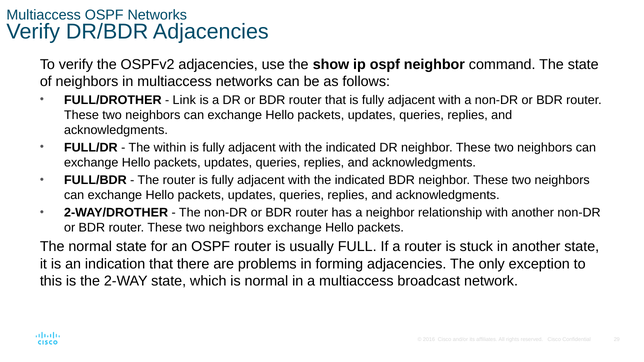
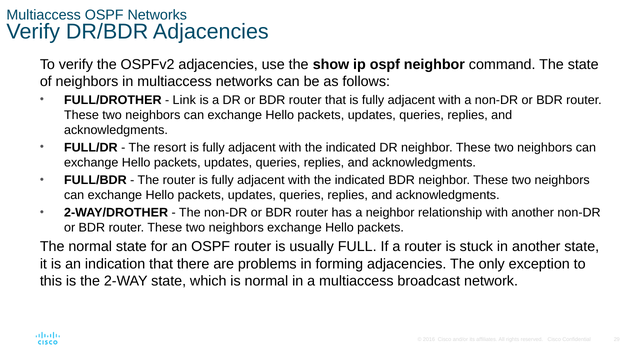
within: within -> resort
